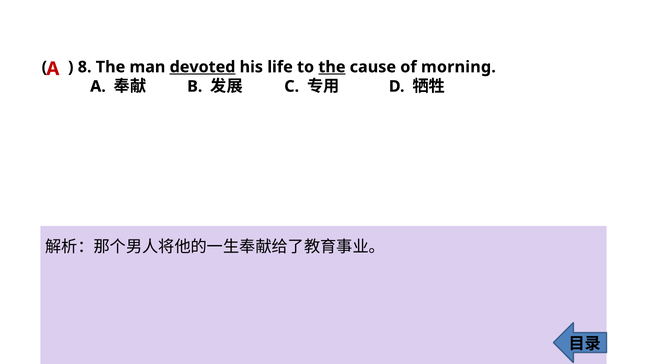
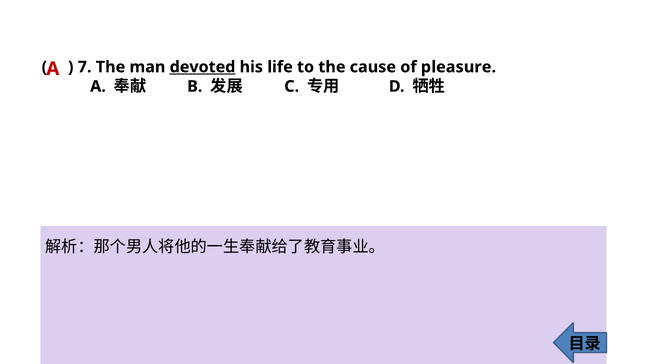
8: 8 -> 7
the at (332, 67) underline: present -> none
morning: morning -> pleasure
